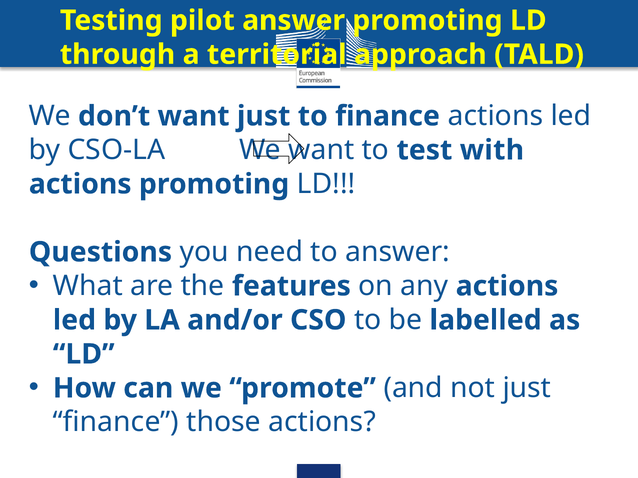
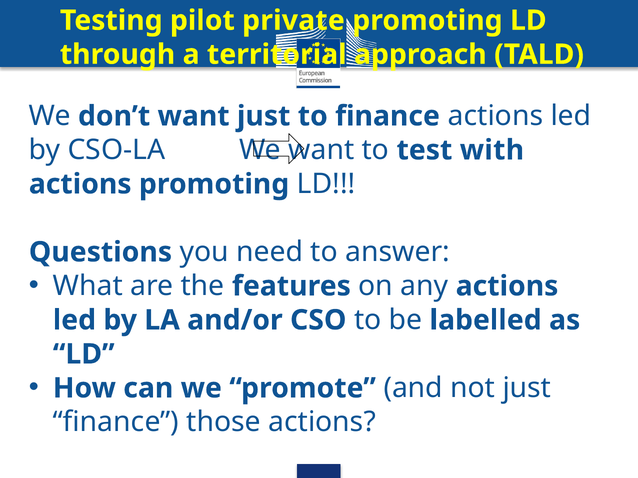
pilot answer: answer -> private
